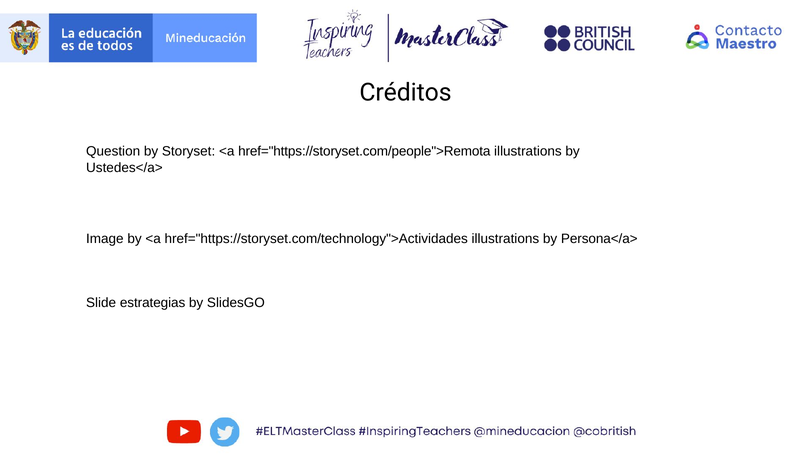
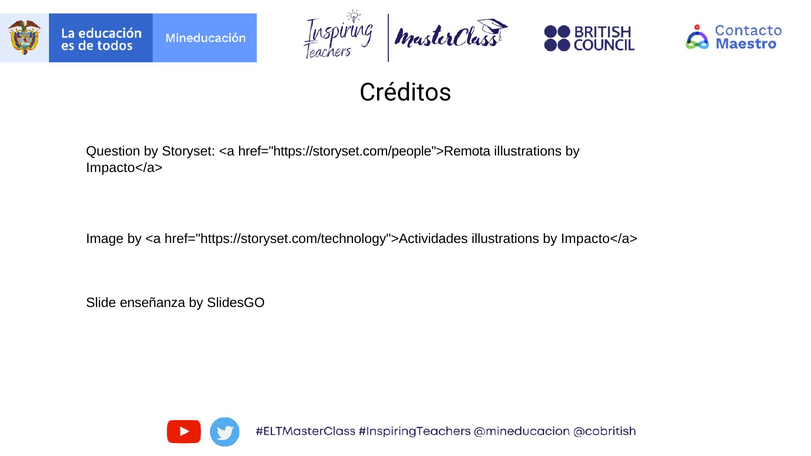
Ustedes</a> at (124, 168): Ustedes</a> -> Impacto</a>
Persona</a> at (599, 239): Persona</a> -> Impacto</a>
estrategias: estrategias -> enseñanza
